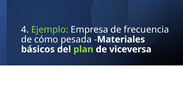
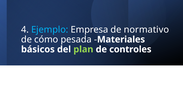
Ejemplo colour: light green -> light blue
frecuencia: frecuencia -> normativo
viceversa: viceversa -> controles
